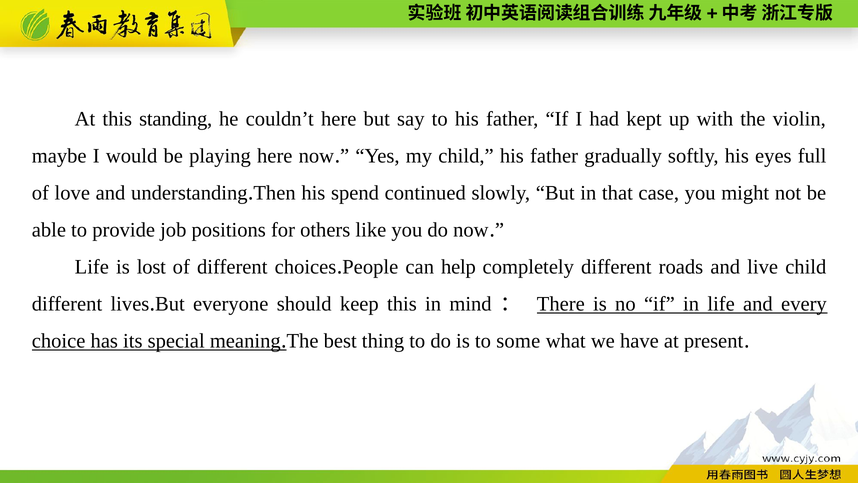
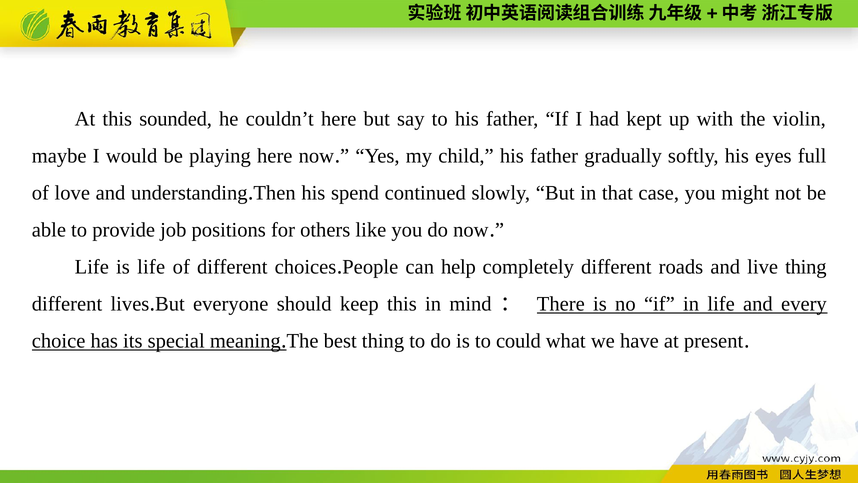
standing: standing -> sounded
is lost: lost -> life
live child: child -> thing
some: some -> could
